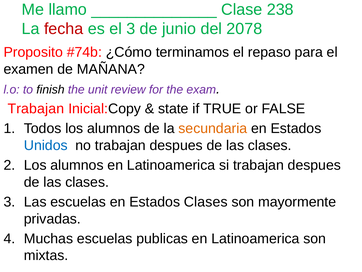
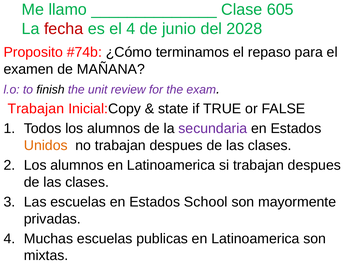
238: 238 -> 605
el 3: 3 -> 4
2078: 2078 -> 2028
secundaria colour: orange -> purple
Unidos colour: blue -> orange
Estados Clases: Clases -> School
